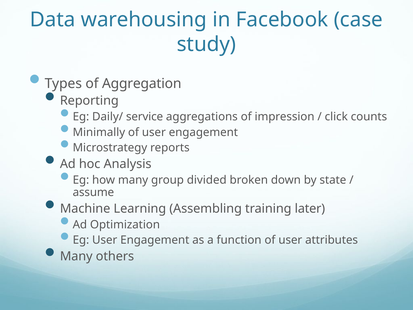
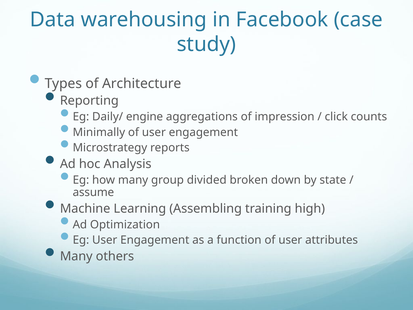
Aggregation: Aggregation -> Architecture
service: service -> engine
later: later -> high
